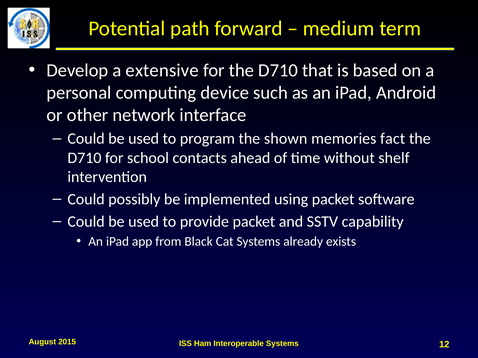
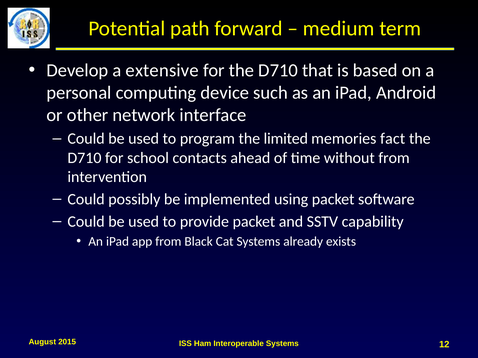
shown: shown -> limited
without shelf: shelf -> from
